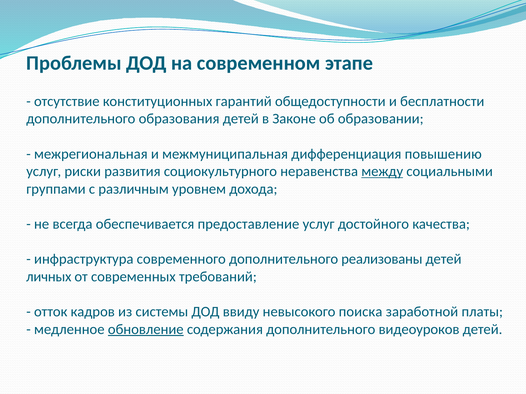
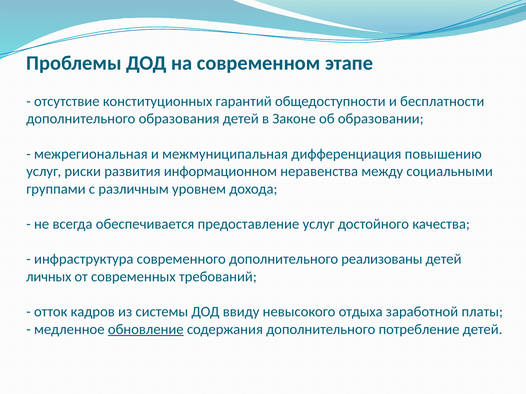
социокультурного: социокультурного -> информационном
между underline: present -> none
поиска: поиска -> отдыха
видеоуроков: видеоуроков -> потребление
